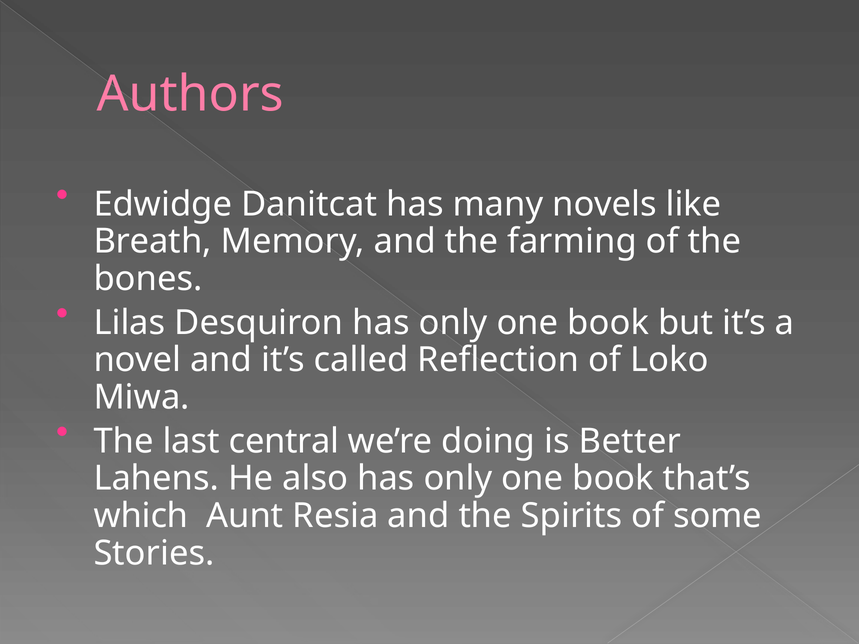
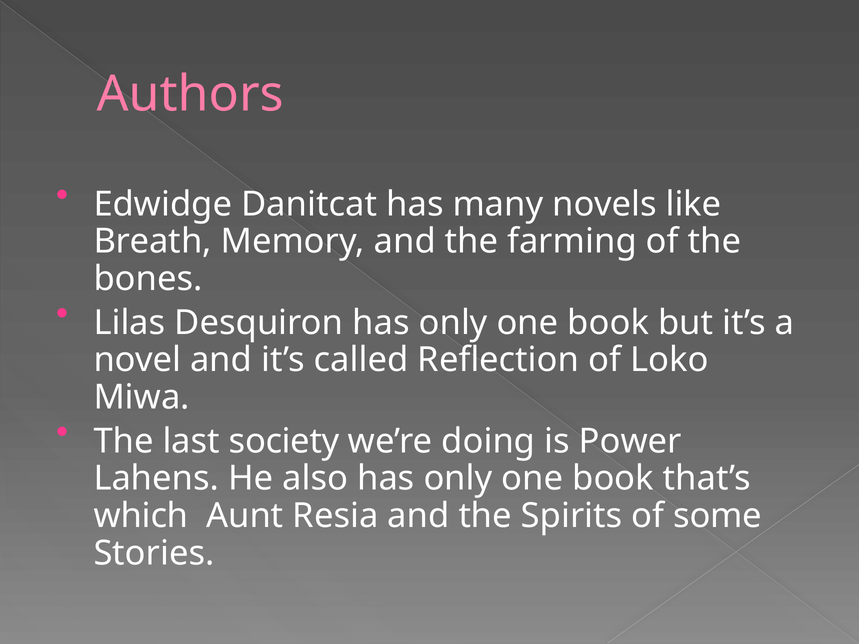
central: central -> society
Better: Better -> Power
